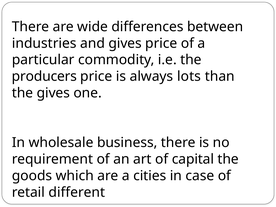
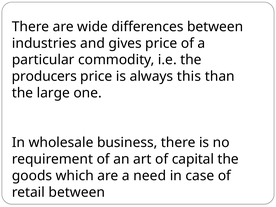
lots: lots -> this
the gives: gives -> large
cities: cities -> need
retail different: different -> between
